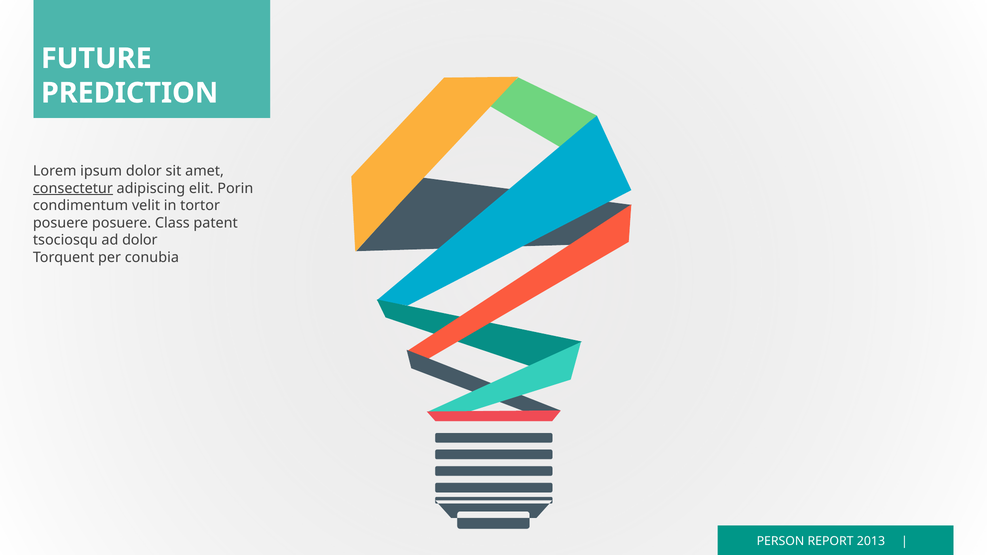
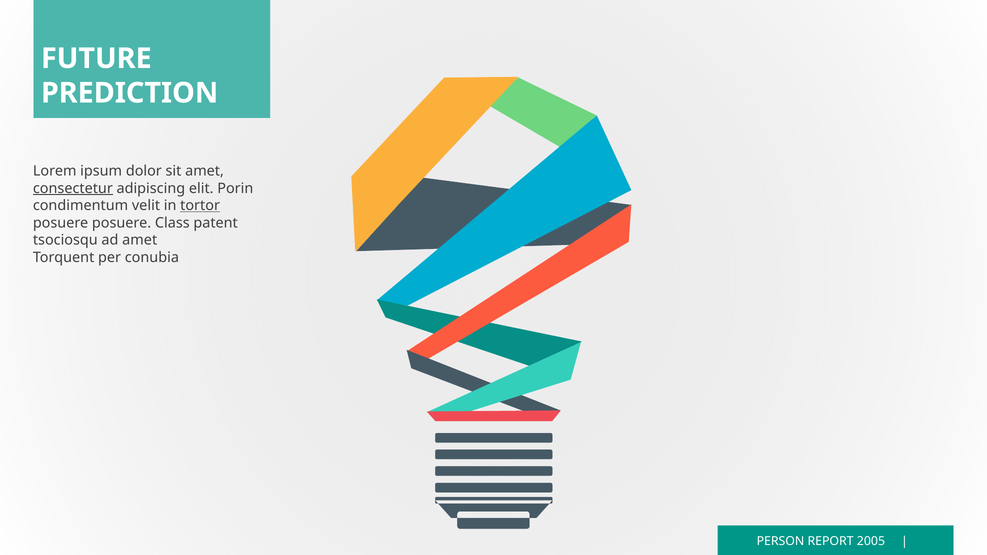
tortor underline: none -> present
ad dolor: dolor -> amet
2013: 2013 -> 2005
